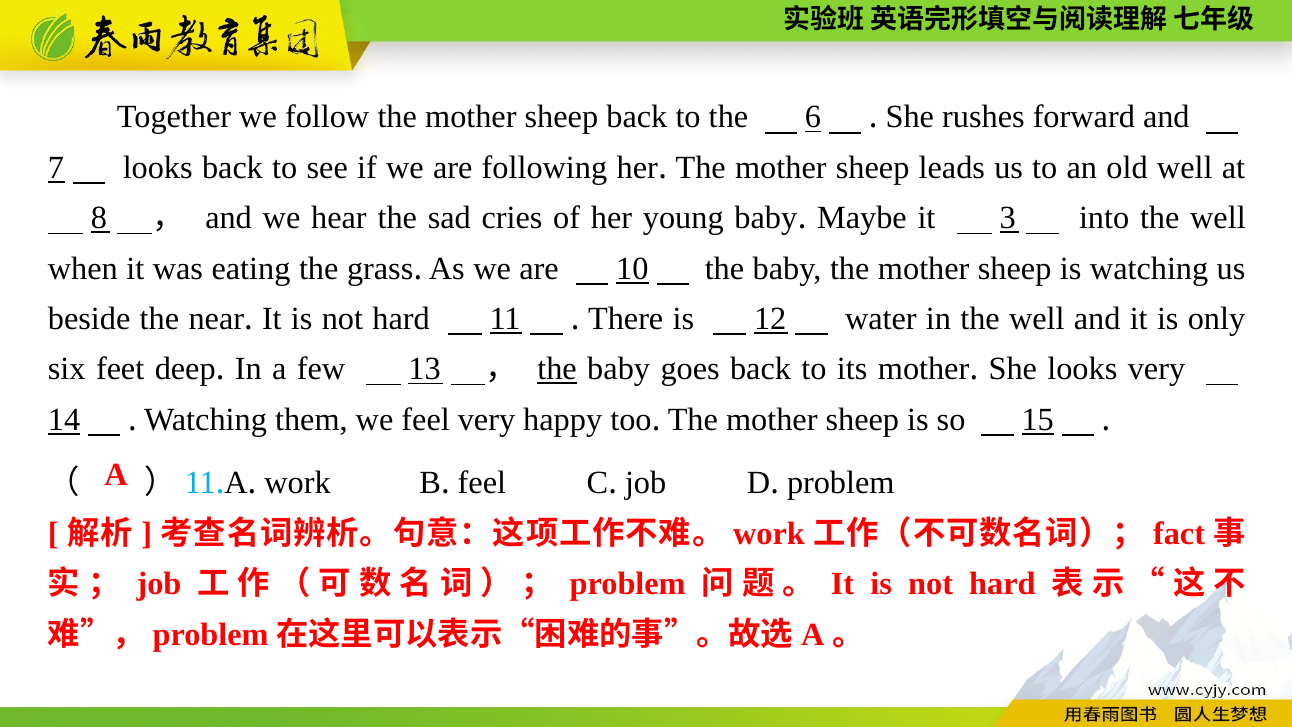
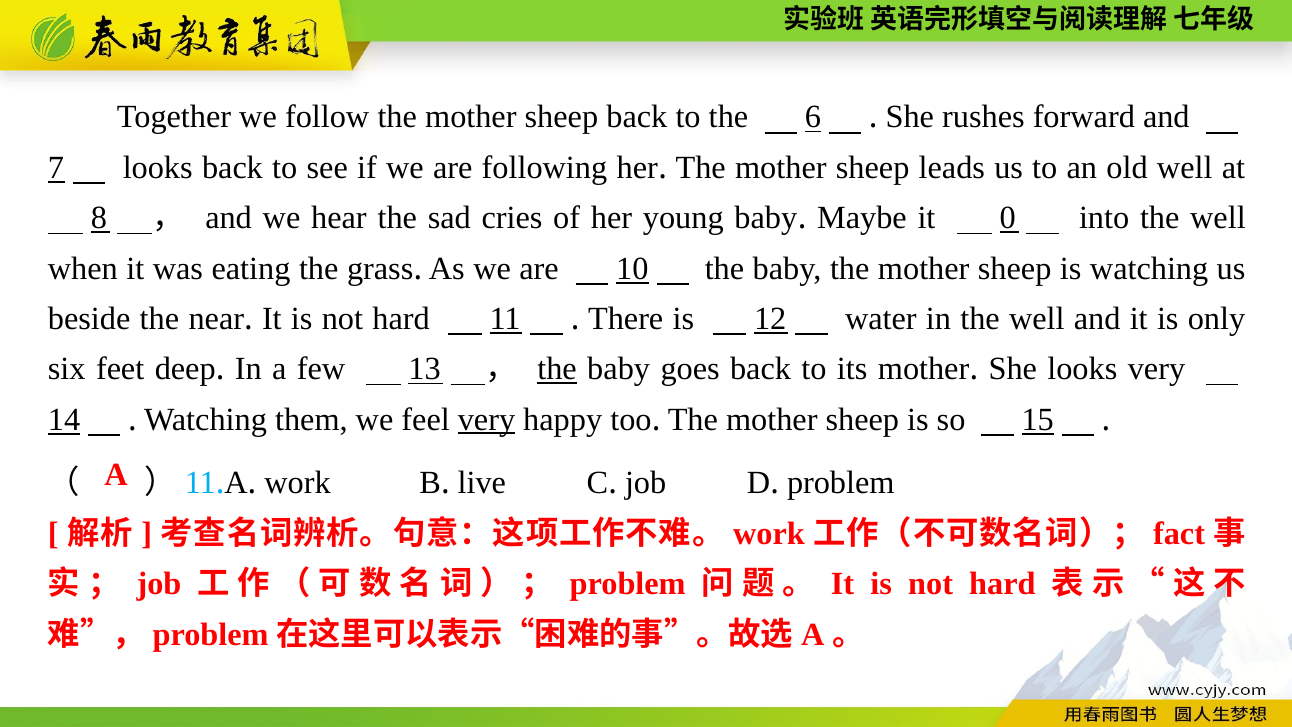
3: 3 -> 0
very at (486, 419) underline: none -> present
feel at (482, 483): feel -> live
